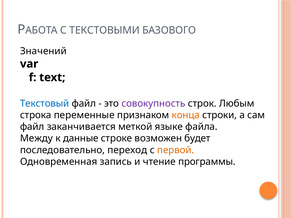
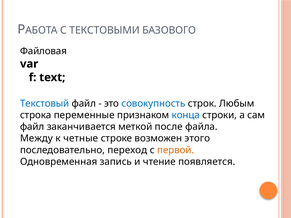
Значений: Значений -> Файловая
совокупность colour: purple -> blue
конца colour: orange -> blue
языке: языке -> после
данные: данные -> четные
будет: будет -> этого
программы: программы -> появляется
